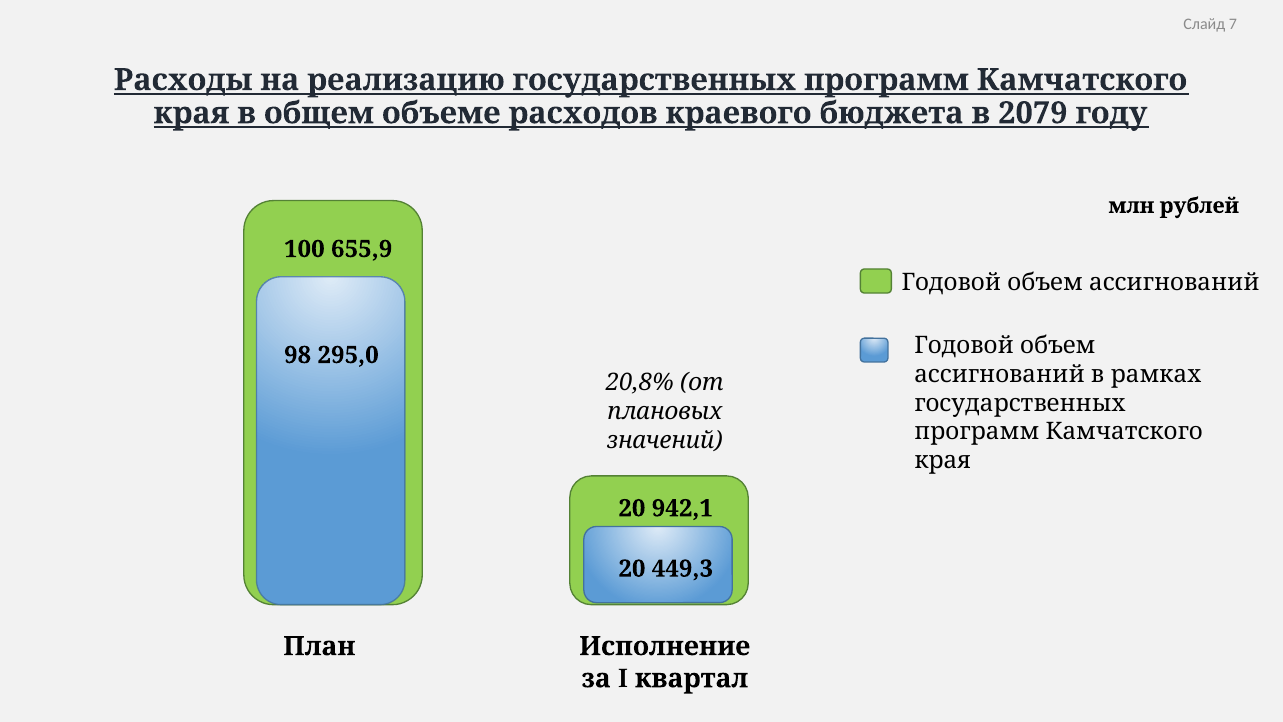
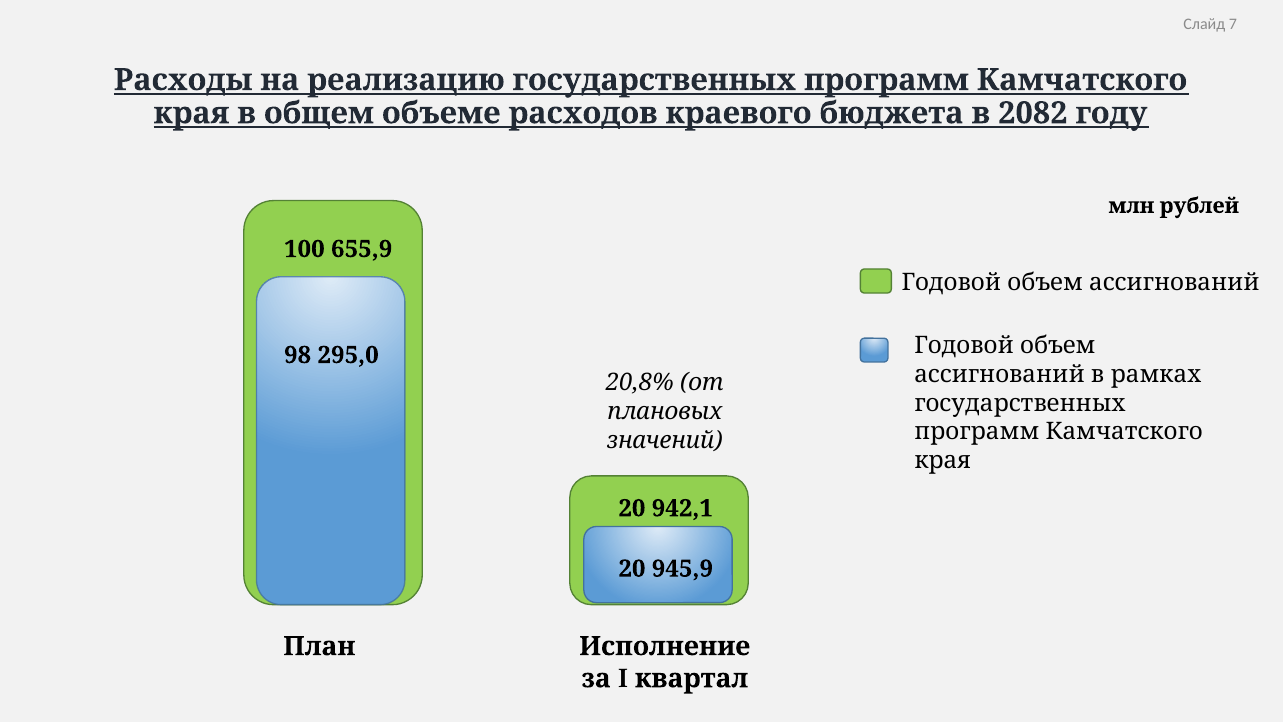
2079: 2079 -> 2082
449,3: 449,3 -> 945,9
